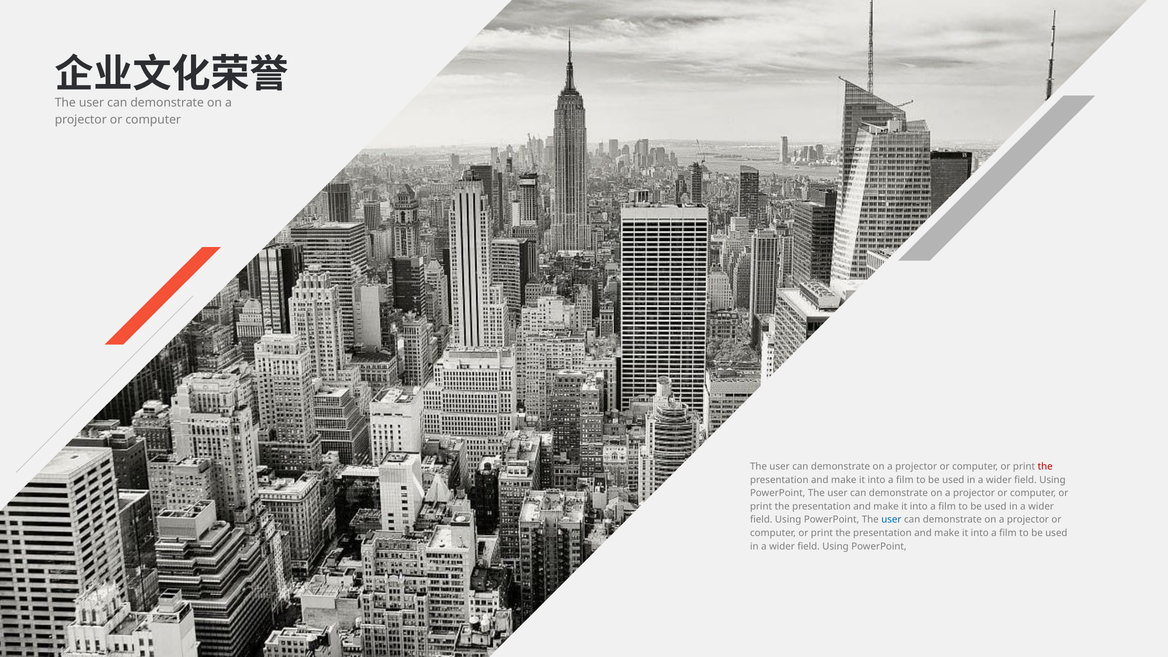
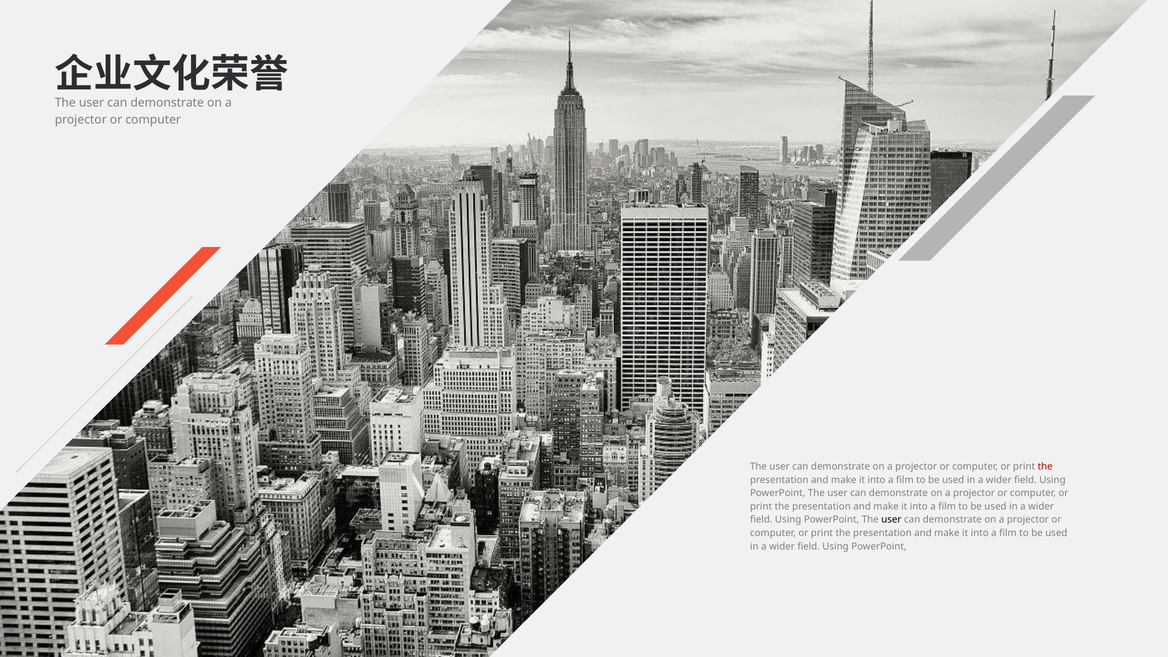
user at (891, 520) colour: blue -> black
